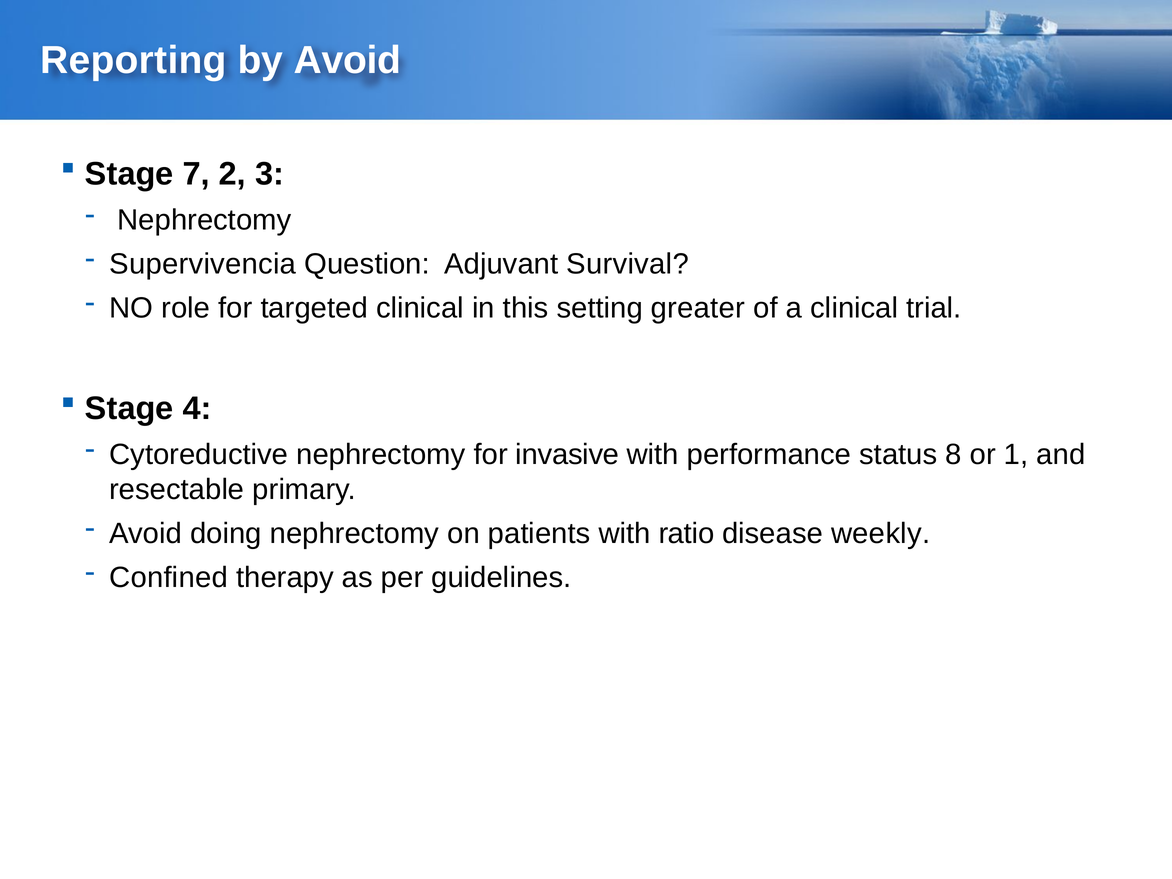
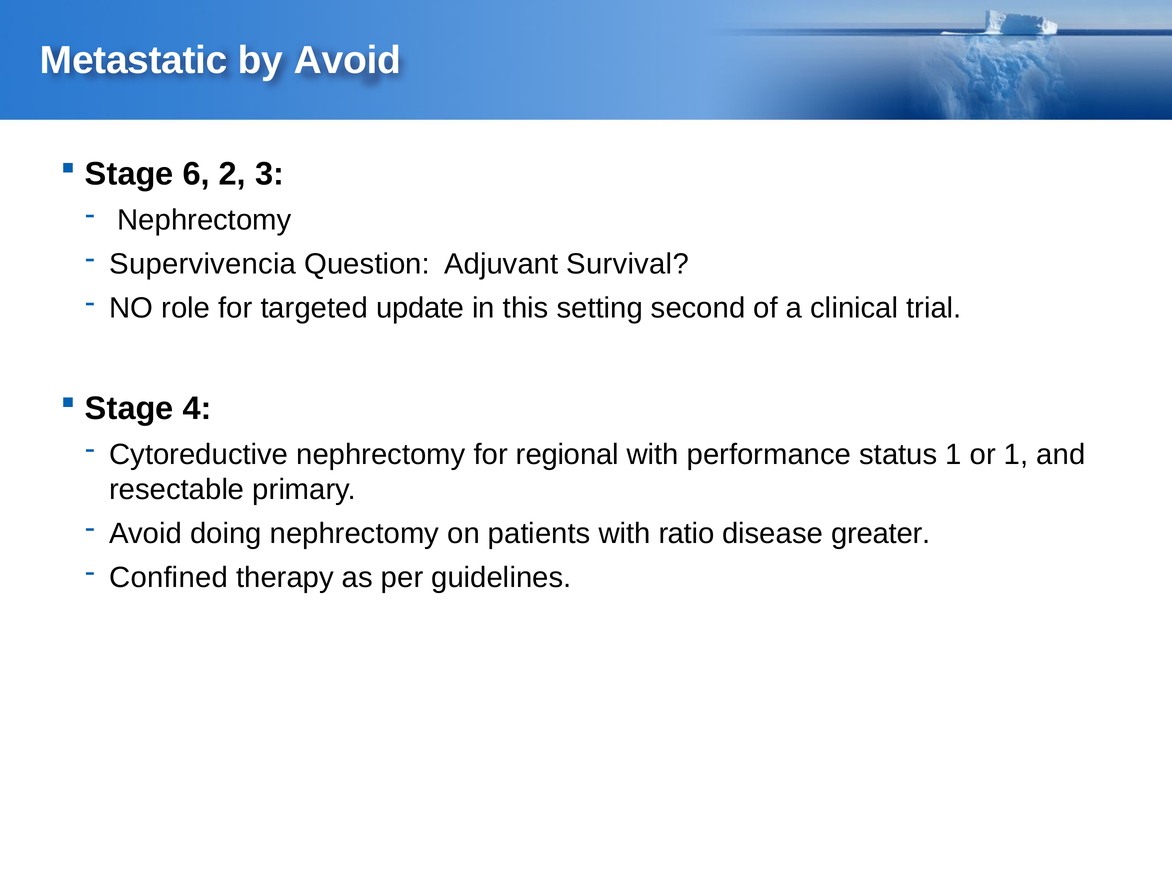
Reporting: Reporting -> Metastatic
7: 7 -> 6
targeted clinical: clinical -> update
greater: greater -> second
invasive: invasive -> regional
status 8: 8 -> 1
weekly: weekly -> greater
